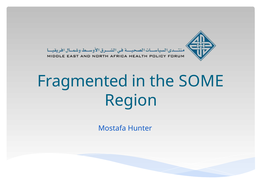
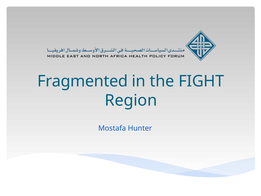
SOME: SOME -> FIGHT
